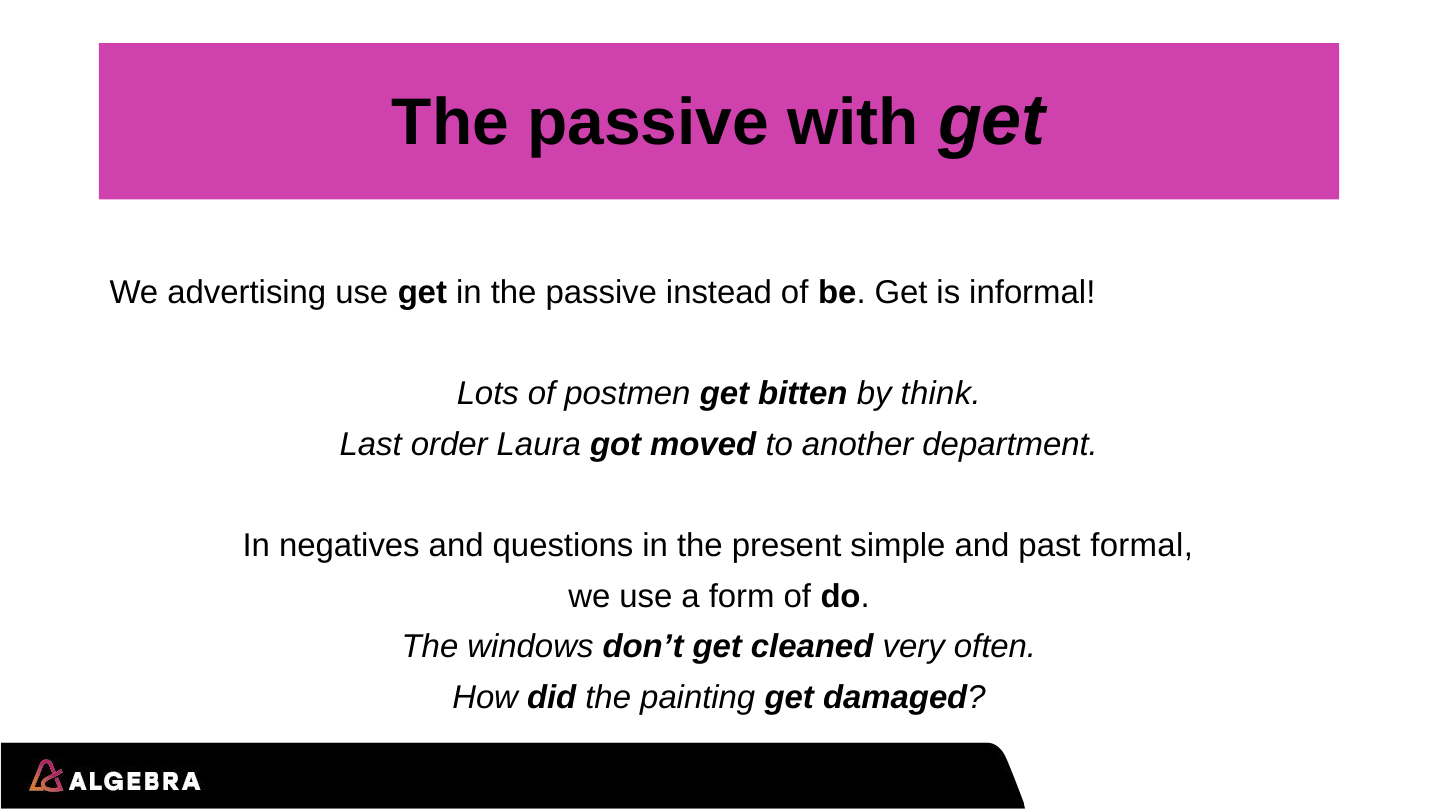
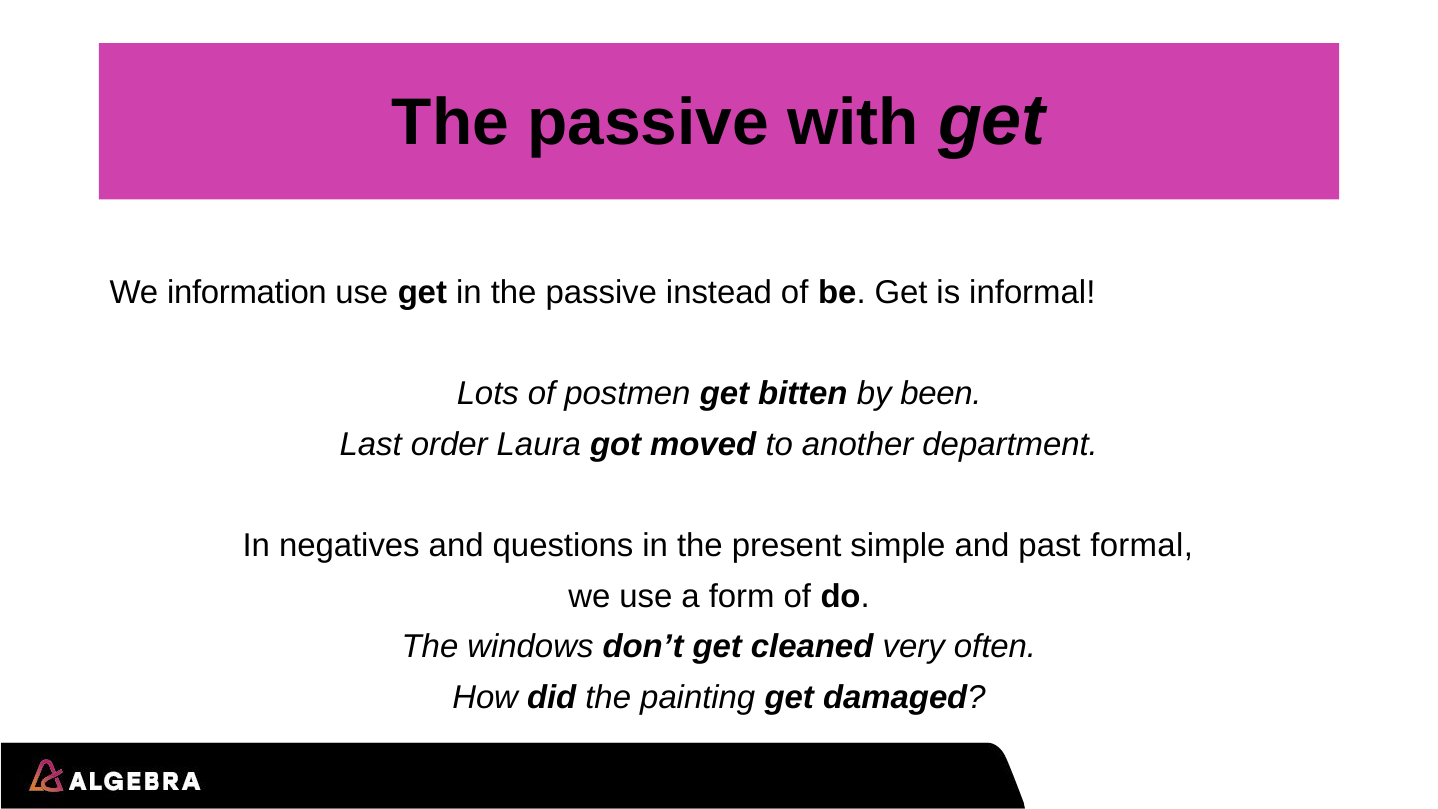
advertising: advertising -> information
think: think -> been
